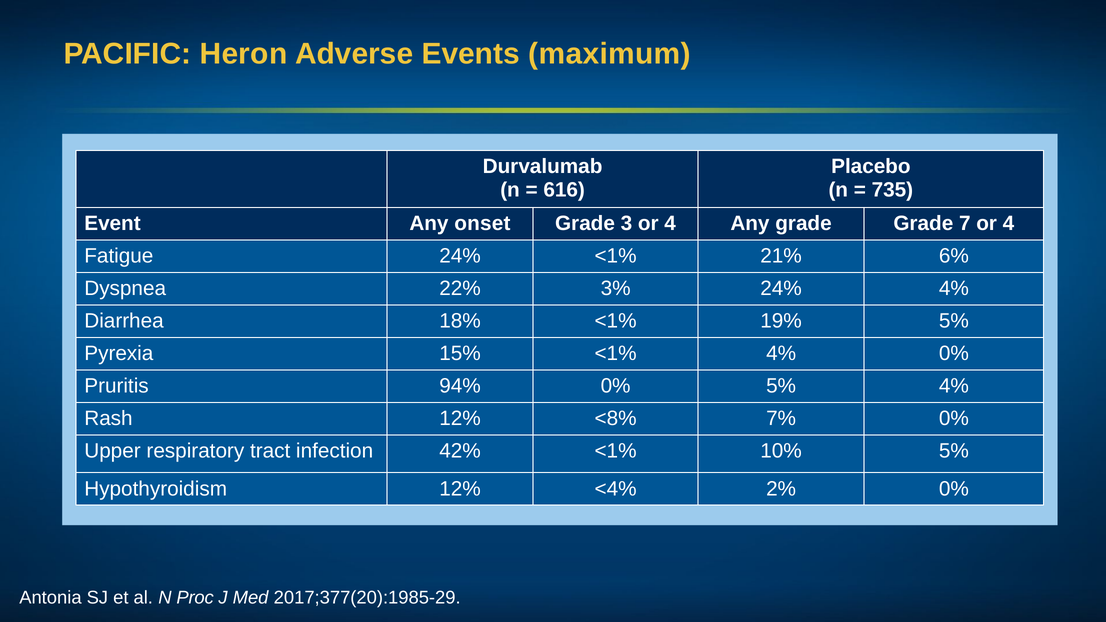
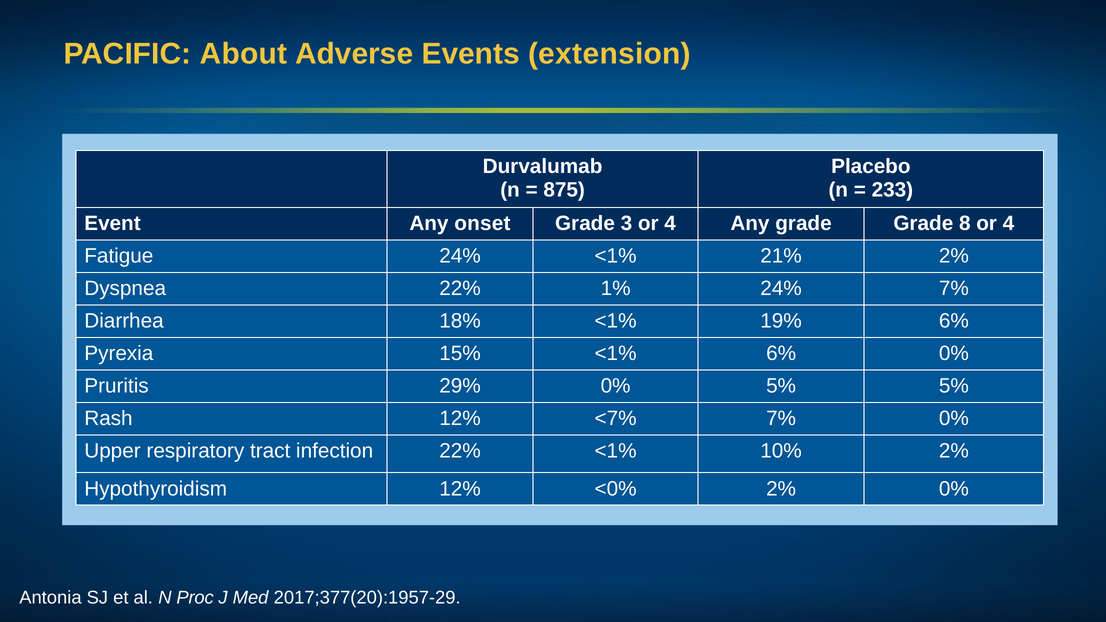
Heron: Heron -> About
maximum: maximum -> extension
616: 616 -> 875
735: 735 -> 233
7: 7 -> 8
21% 6%: 6% -> 2%
3%: 3% -> 1%
24% 4%: 4% -> 7%
19% 5%: 5% -> 6%
<1% 4%: 4% -> 6%
94%: 94% -> 29%
5% 4%: 4% -> 5%
<8%: <8% -> <7%
infection 42%: 42% -> 22%
10% 5%: 5% -> 2%
<4%: <4% -> <0%
2017;377(20):1985-29: 2017;377(20):1985-29 -> 2017;377(20):1957-29
